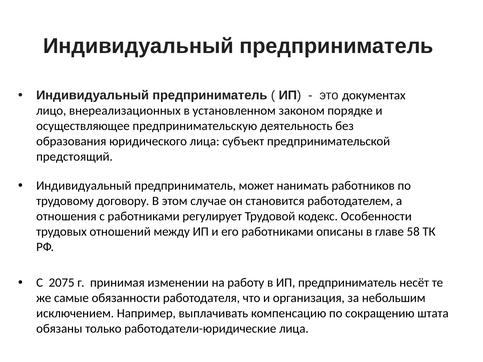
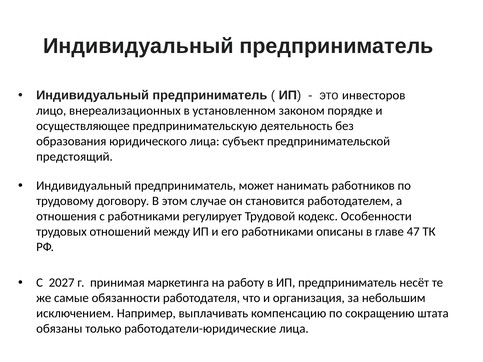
документах: документах -> инвесторов
58: 58 -> 47
2075: 2075 -> 2027
изменении: изменении -> маркетинга
